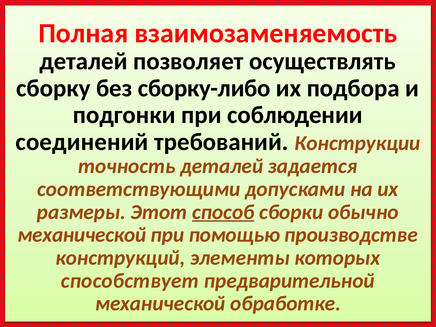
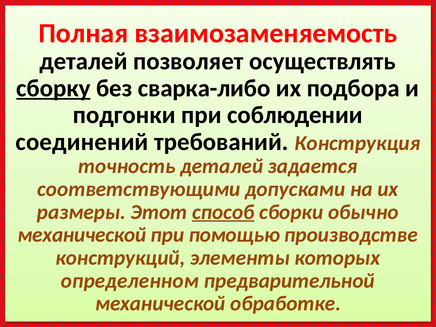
сборку underline: none -> present
сборку-либо: сборку-либо -> сварка-либо
Конструкции: Конструкции -> Конструкция
способствует: способствует -> определенном
